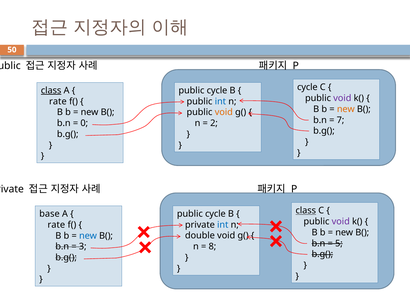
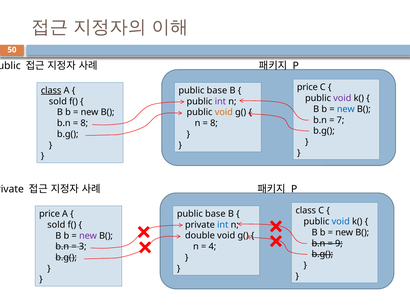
cycle at (307, 87): cycle -> price
cycle at (217, 91): cycle -> base
int at (220, 102) colour: blue -> purple
rate at (58, 102): rate -> sold
new at (346, 109) colour: orange -> blue
0 at (84, 123): 0 -> 8
2 at (214, 123): 2 -> 8
class at (306, 211) underline: present -> none
cycle at (215, 214): cycle -> base
base at (49, 214): base -> price
void at (341, 222) colour: purple -> blue
rate at (56, 225): rate -> sold
new at (88, 236) colour: blue -> purple
5: 5 -> 9
8: 8 -> 4
